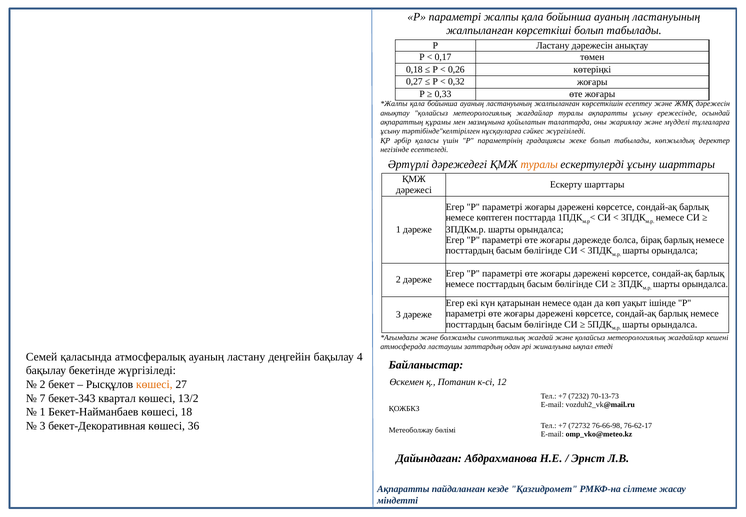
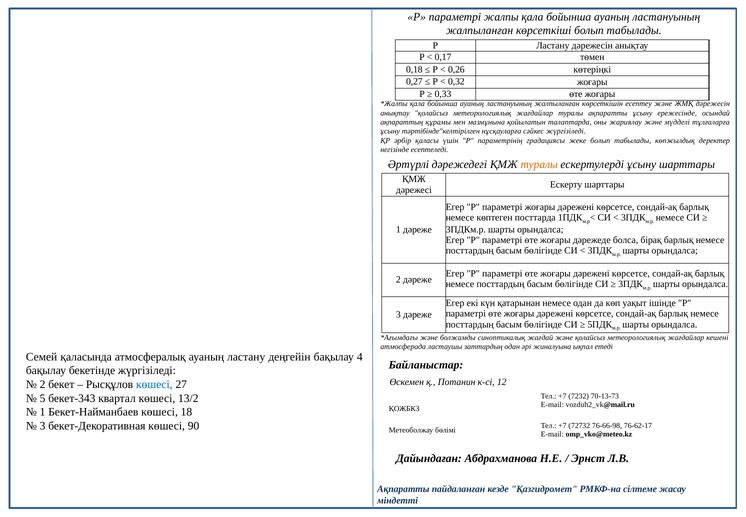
көшесі at (154, 384) colour: orange -> blue
7: 7 -> 5
36: 36 -> 90
